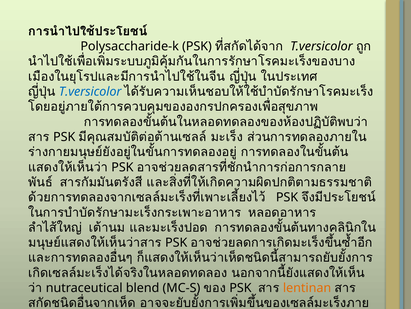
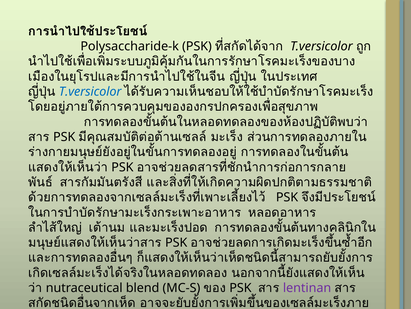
lentinan colour: orange -> purple
